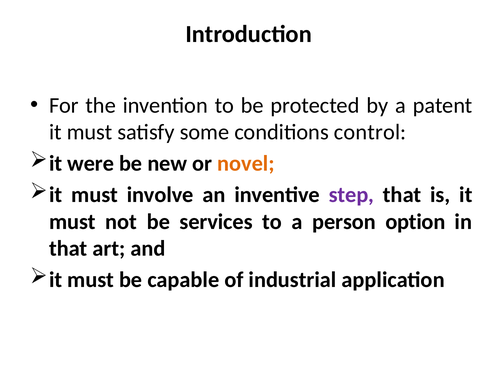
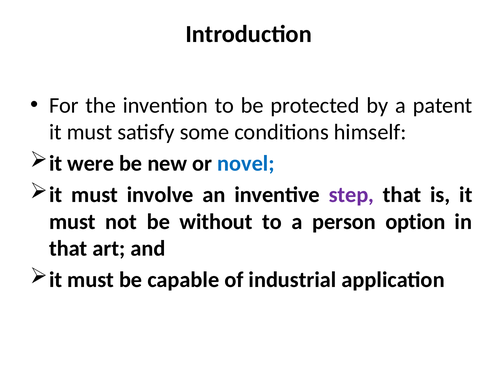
control: control -> himself
novel colour: orange -> blue
services: services -> without
